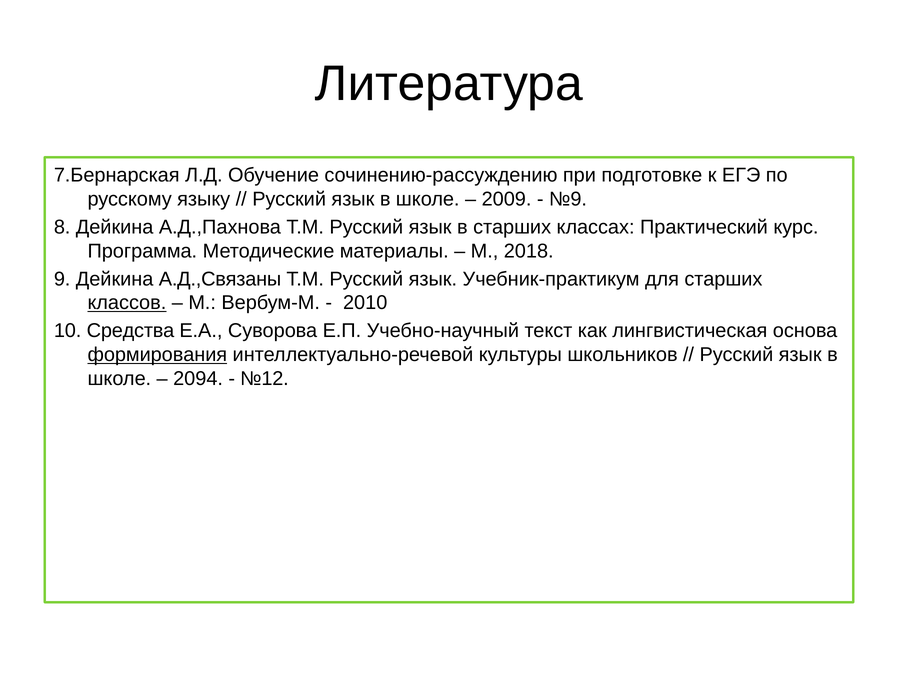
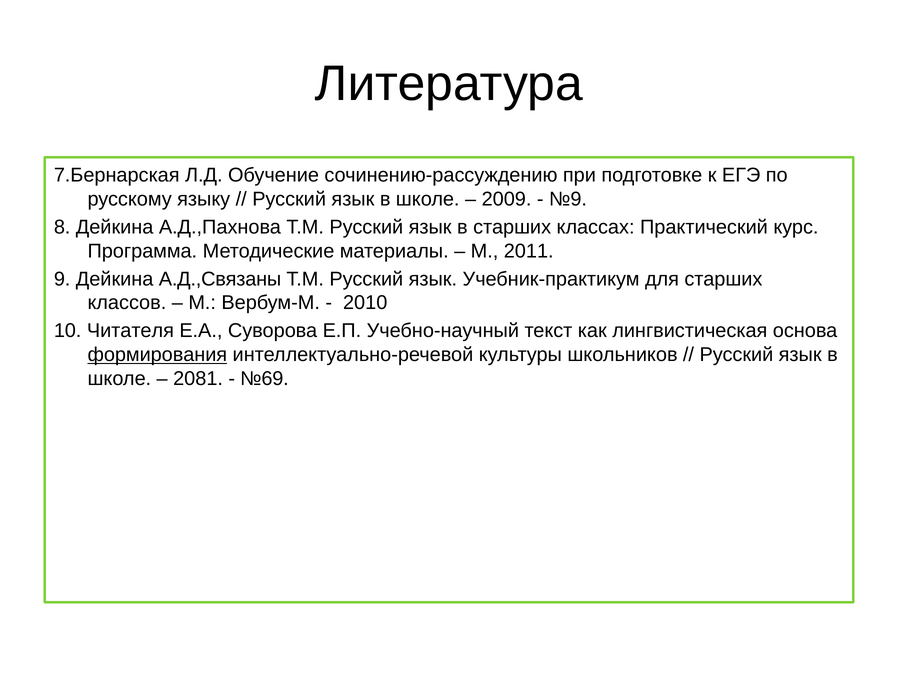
2018: 2018 -> 2011
классов underline: present -> none
Средства: Средства -> Читателя
2094: 2094 -> 2081
№12: №12 -> №69
